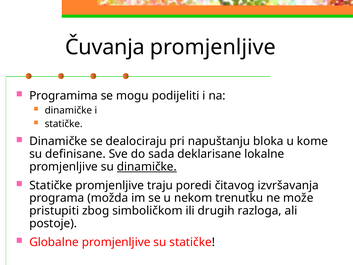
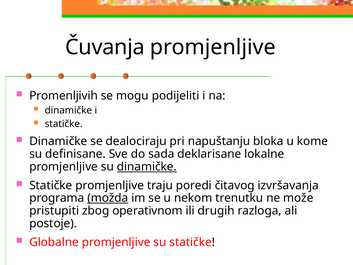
Programima: Programima -> Promenljivih
možda underline: none -> present
simboličkom: simboličkom -> operativnom
